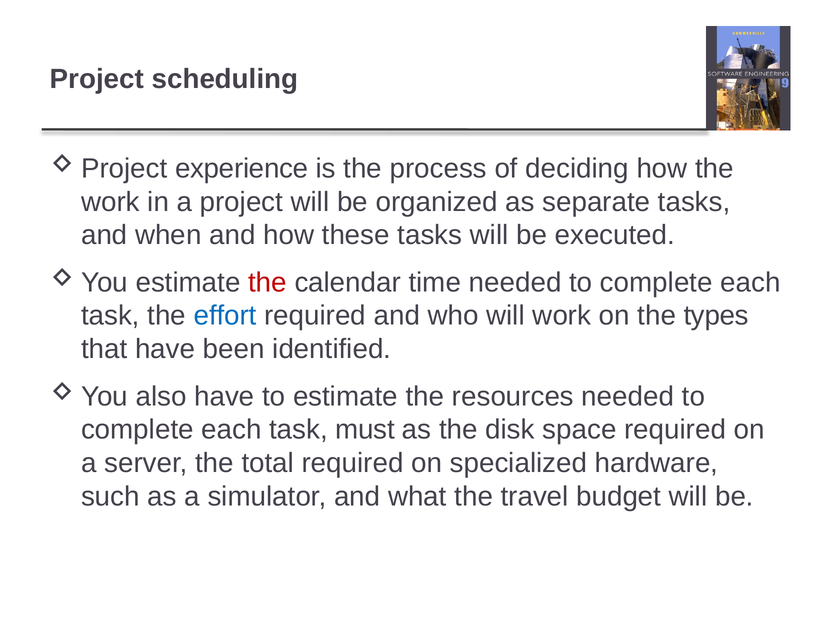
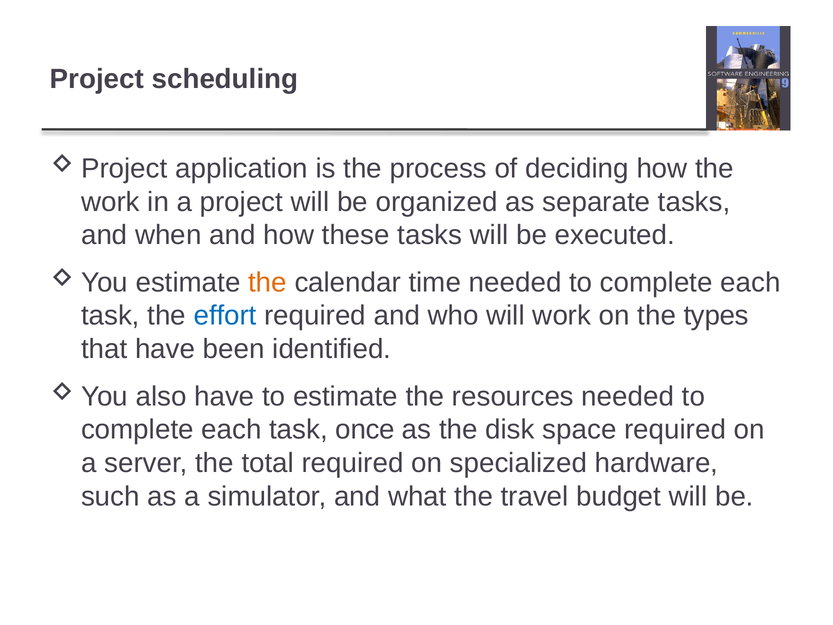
experience: experience -> application
the at (267, 282) colour: red -> orange
must: must -> once
